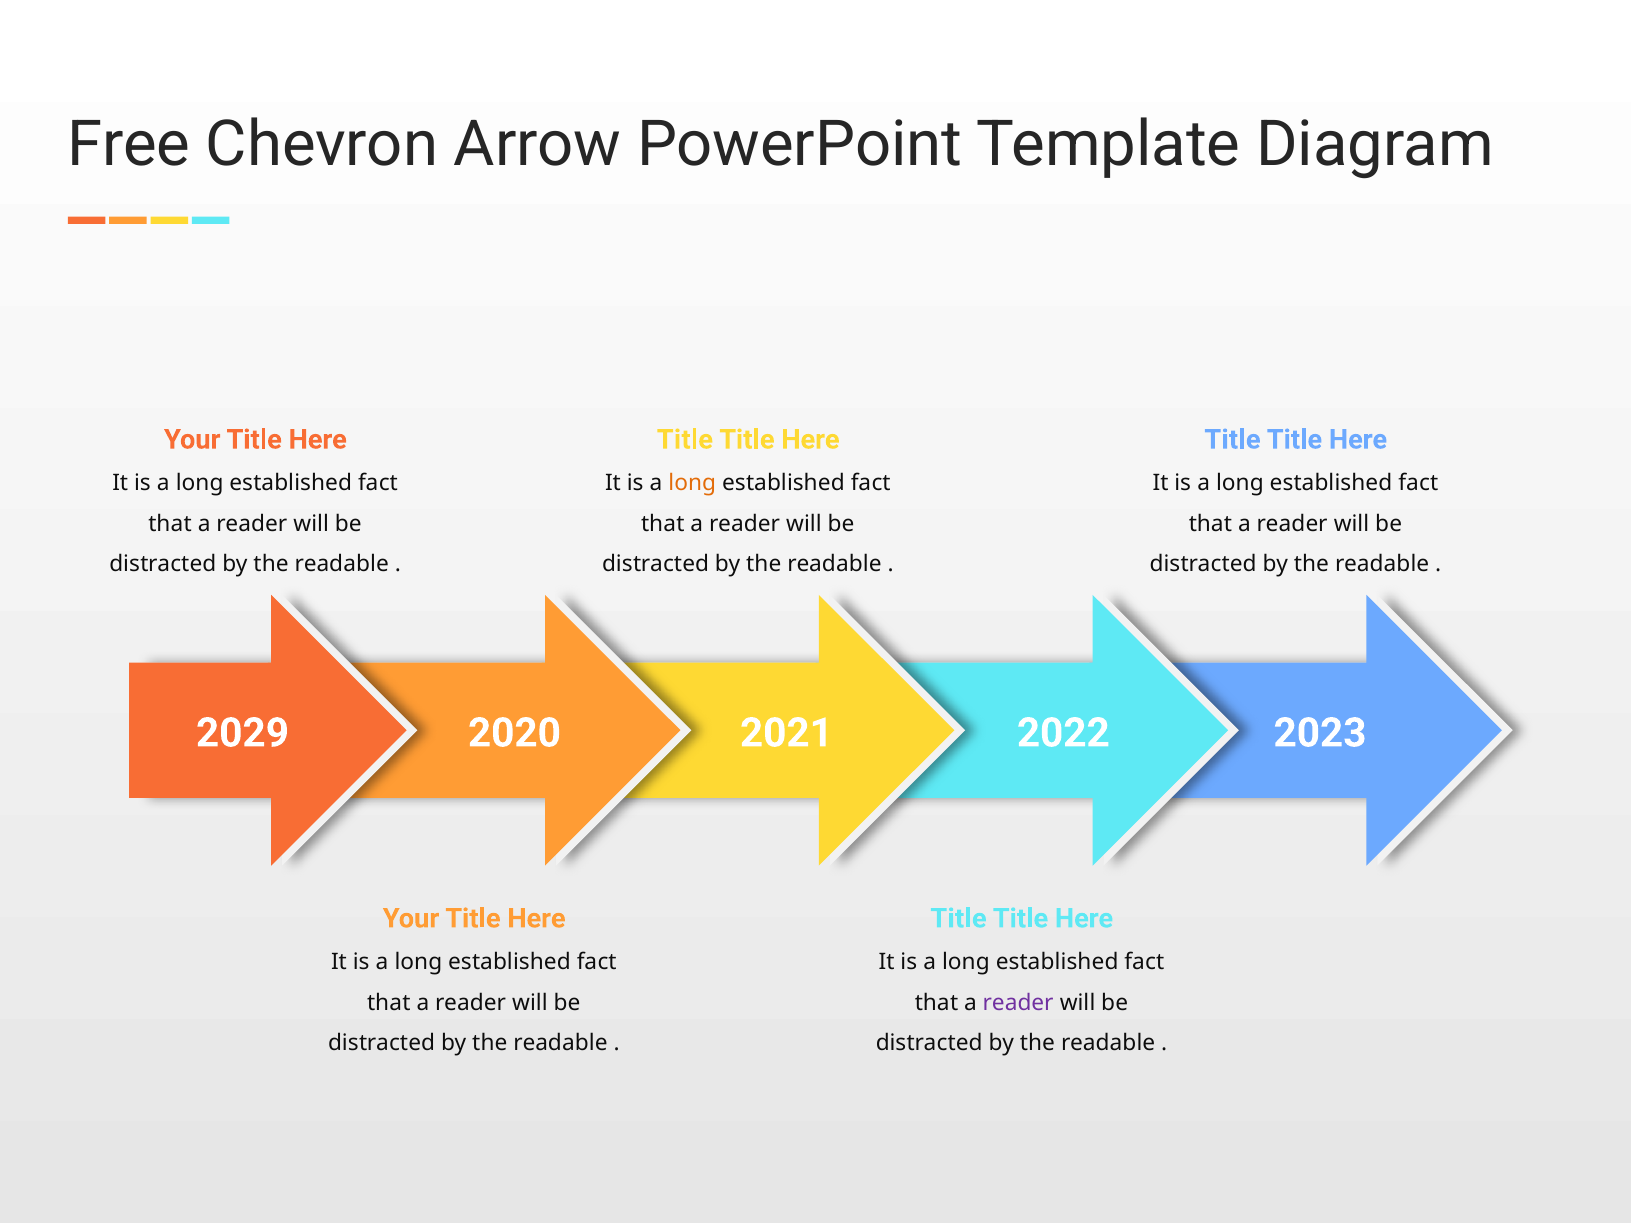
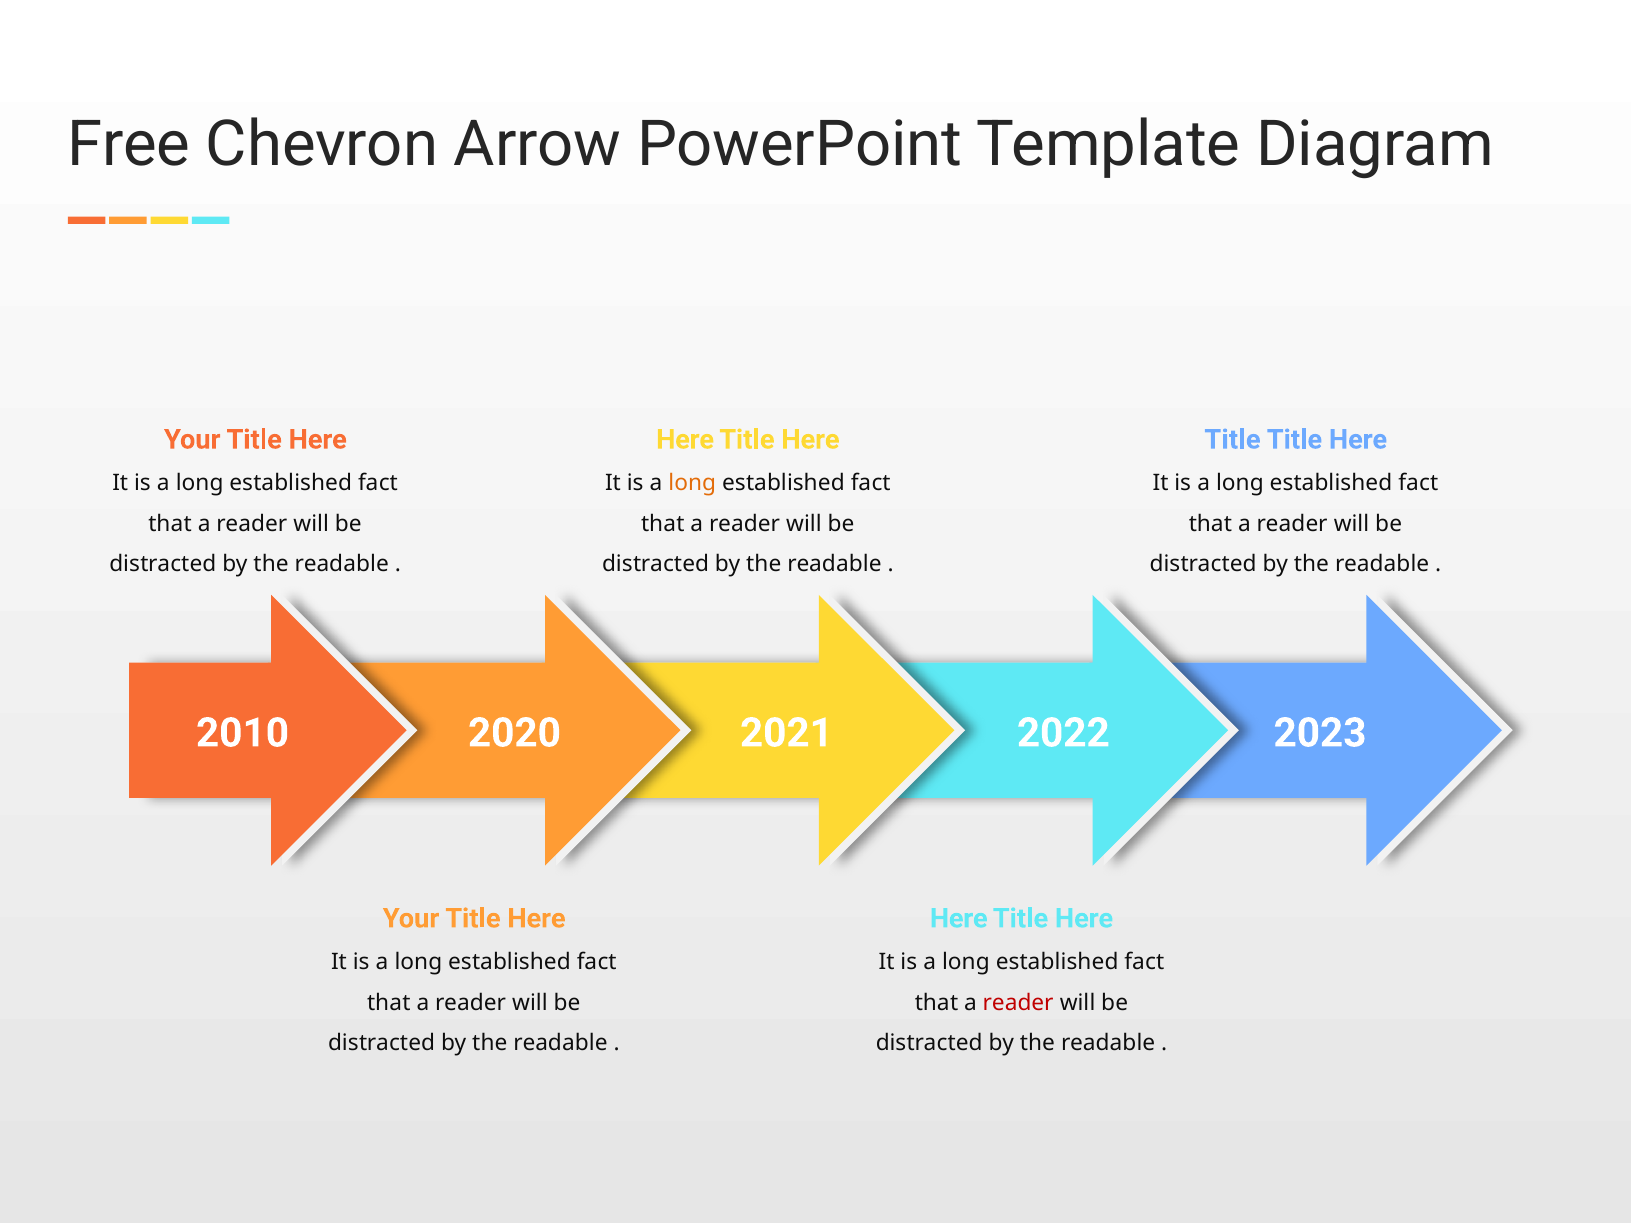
Title at (685, 440): Title -> Here
2029: 2029 -> 2010
Title at (959, 919): Title -> Here
reader at (1018, 1003) colour: purple -> red
